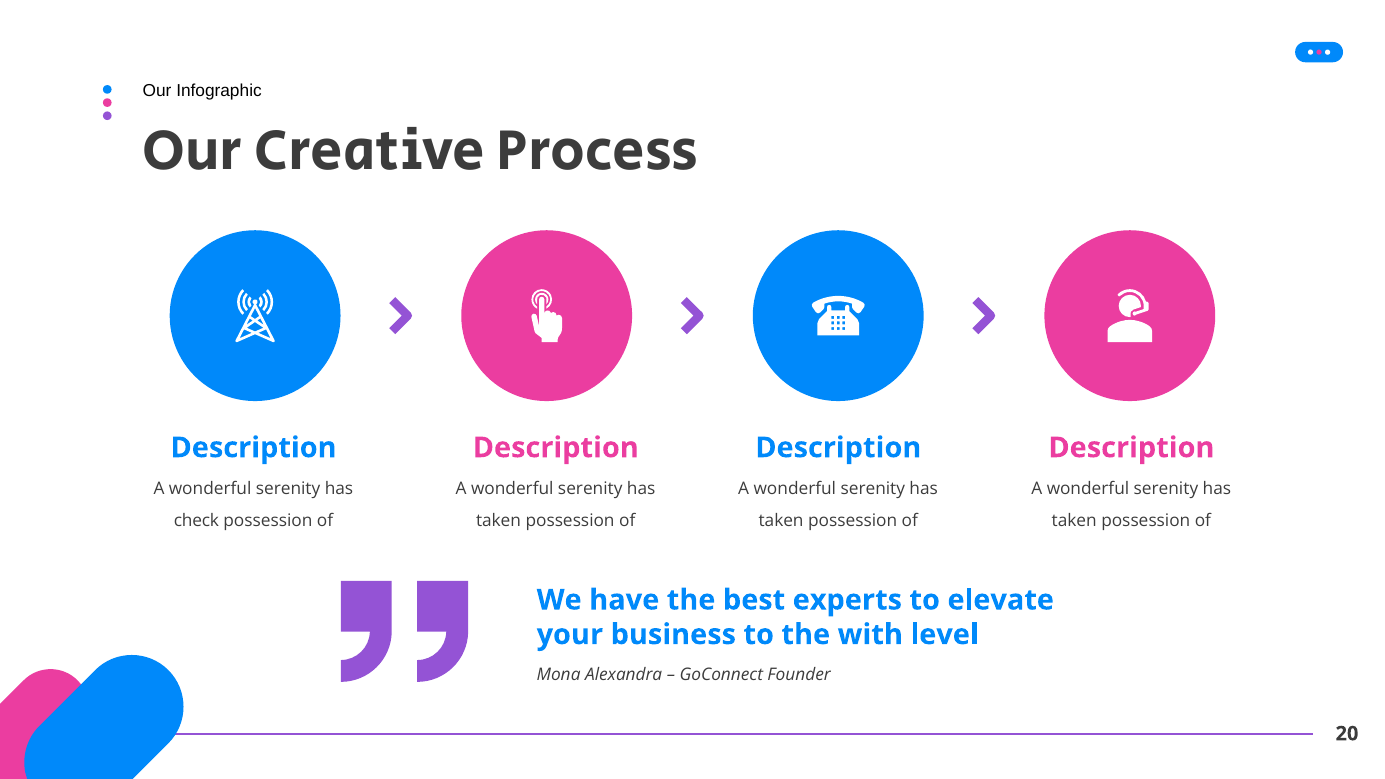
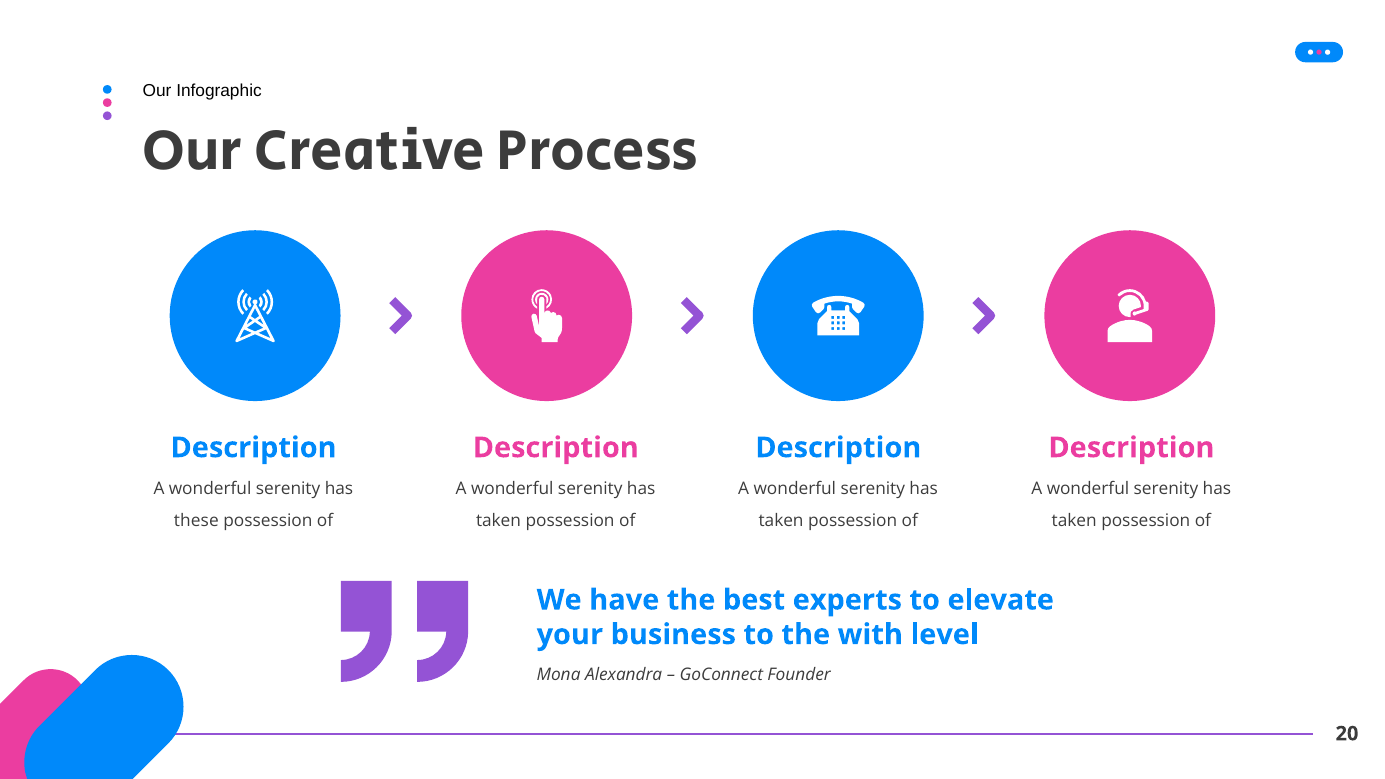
check: check -> these
